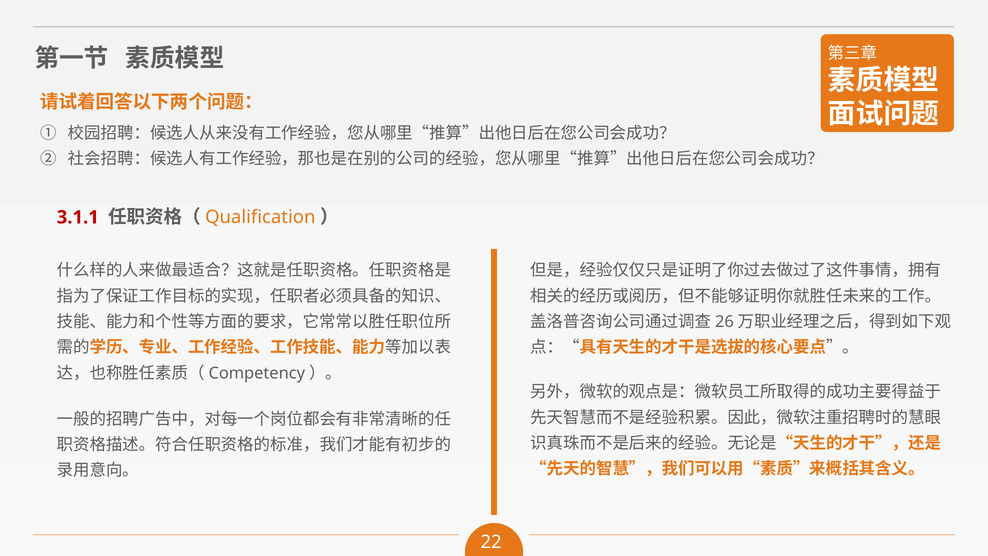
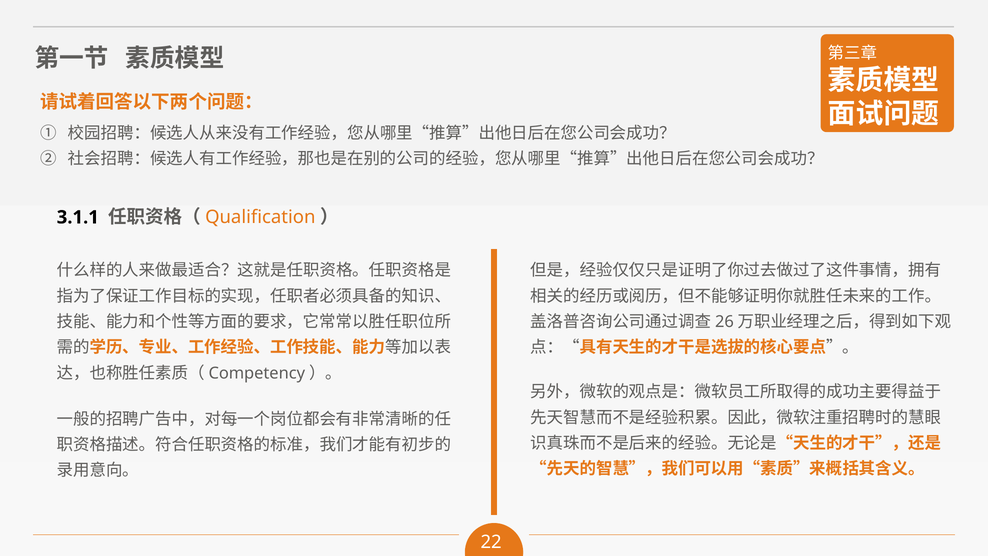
3.1.1 colour: red -> black
